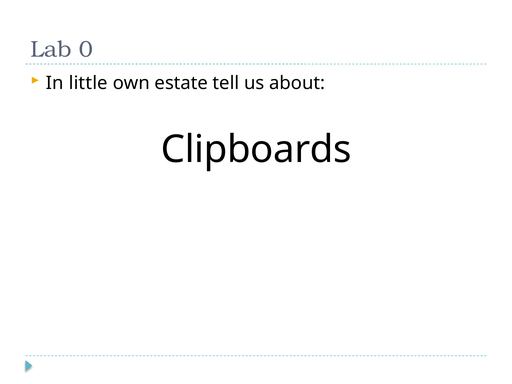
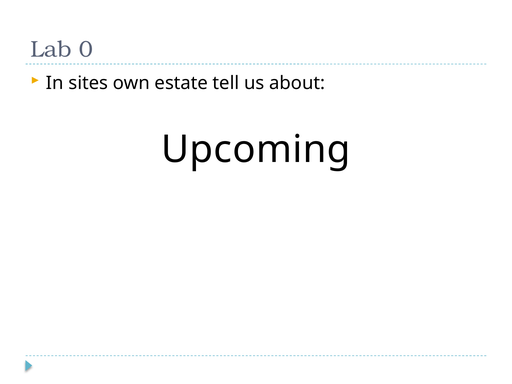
little: little -> sites
Clipboards: Clipboards -> Upcoming
